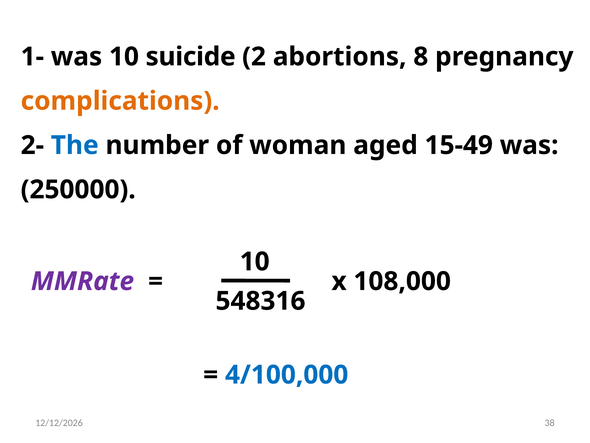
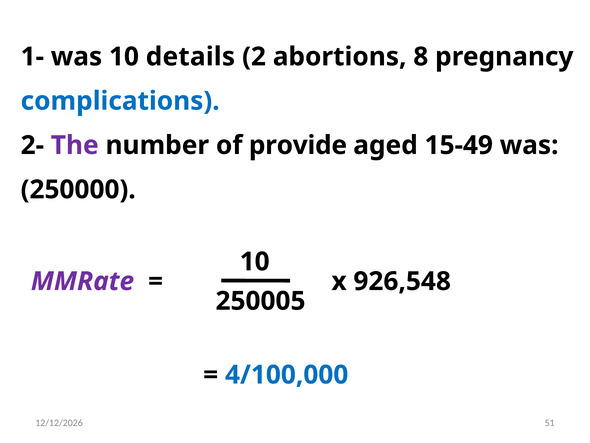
suicide: suicide -> details
complications colour: orange -> blue
The colour: blue -> purple
woman: woman -> provide
108,000: 108,000 -> 926,548
548316: 548316 -> 250005
38: 38 -> 51
